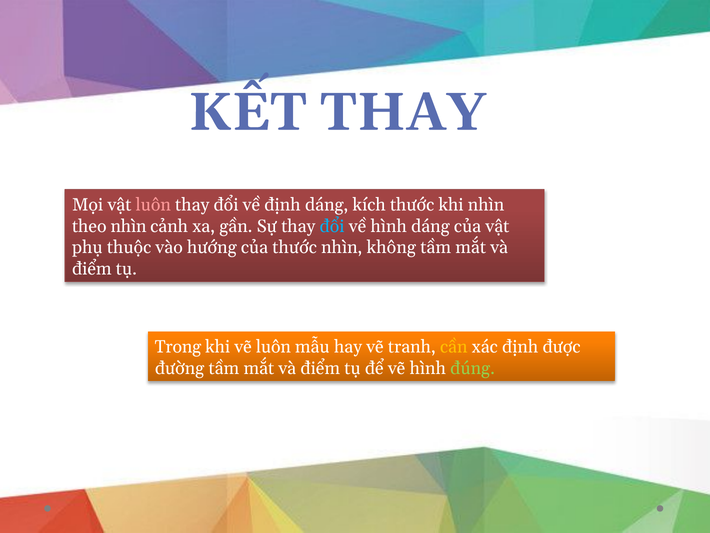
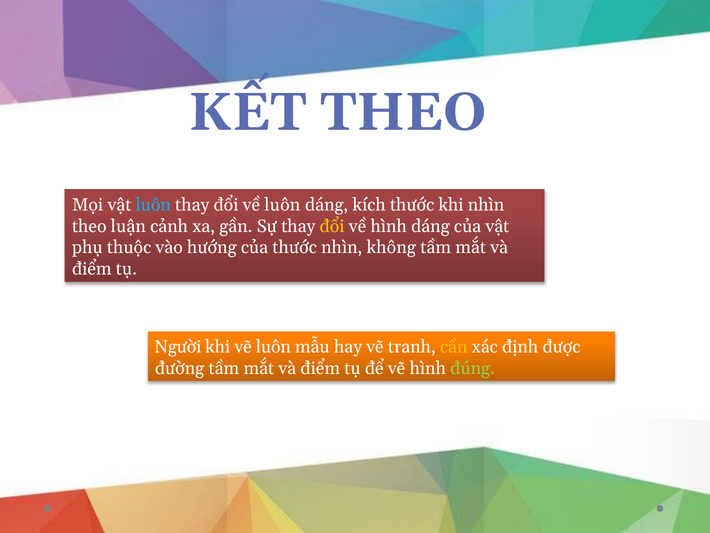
KẾT THAY: THAY -> THEO
luôn at (153, 205) colour: pink -> light blue
về định: định -> luôn
theo nhìn: nhìn -> luận
đổi at (332, 226) colour: light blue -> yellow
Trong: Trong -> Người
